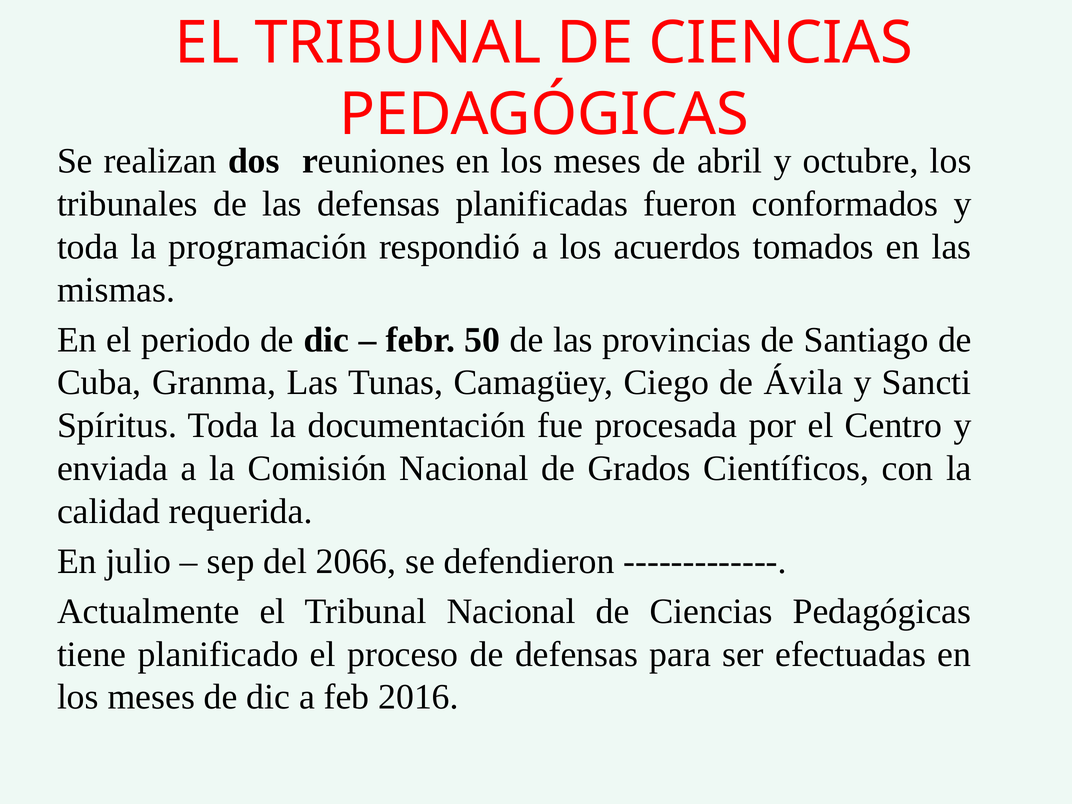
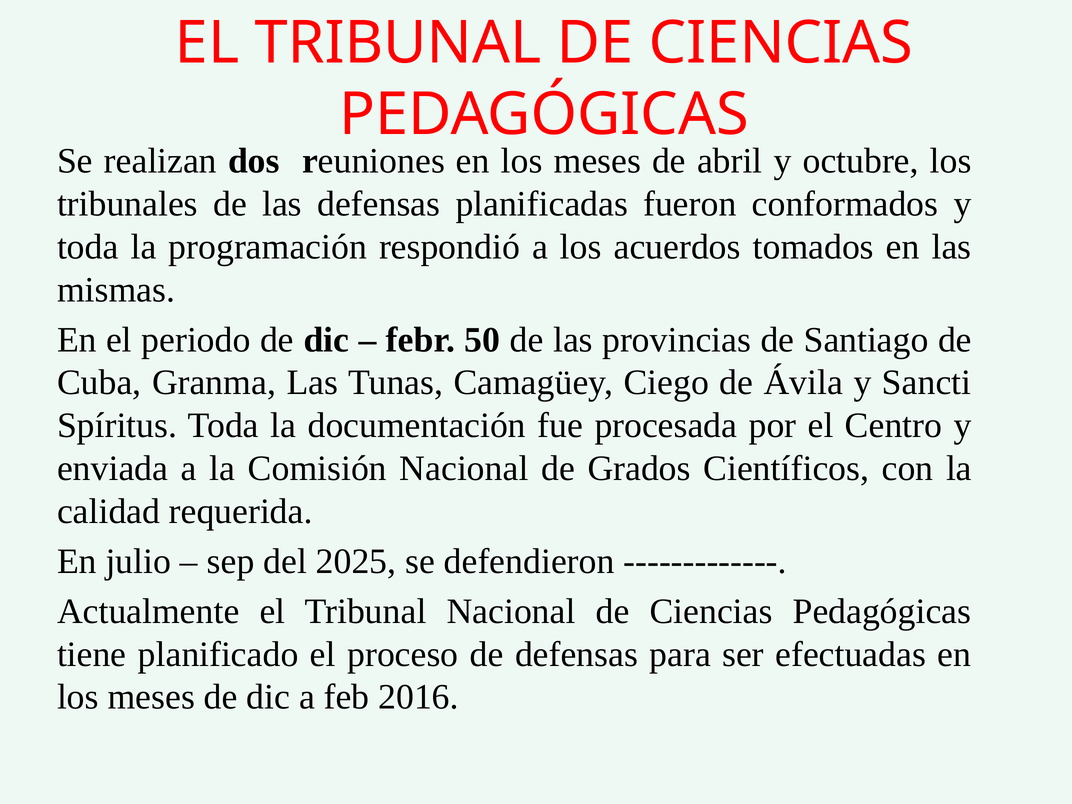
2066: 2066 -> 2025
